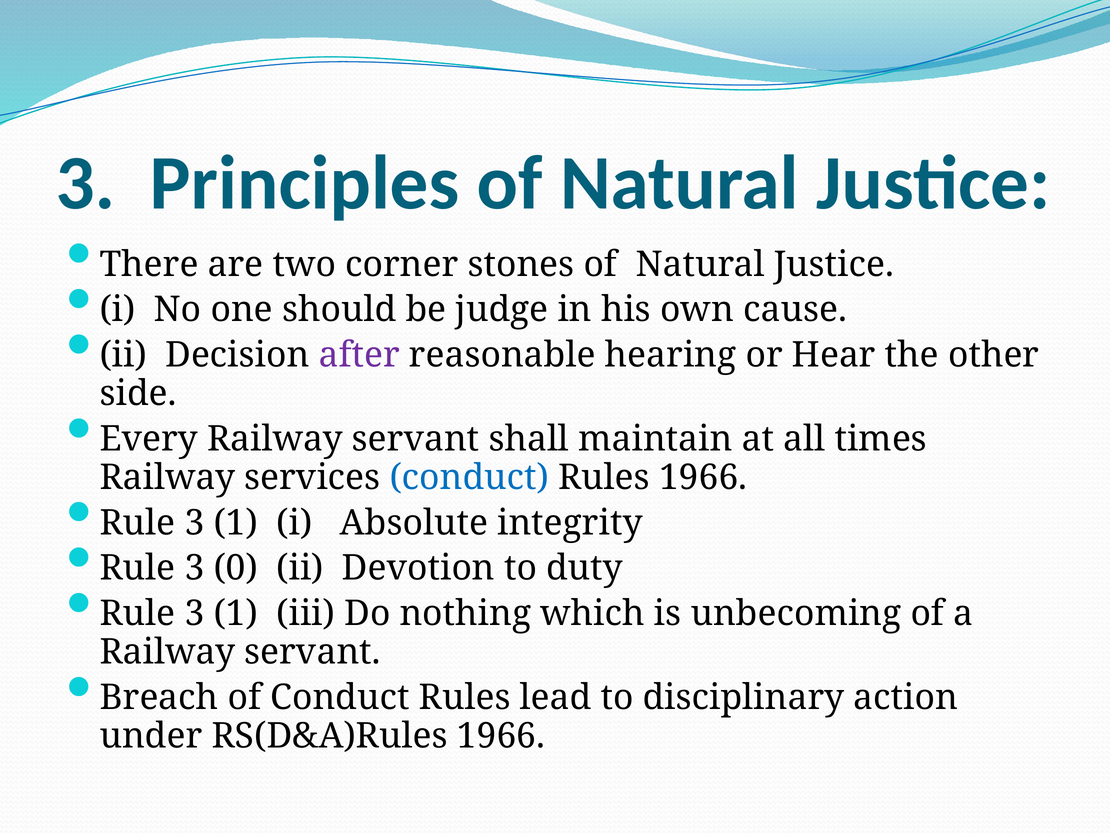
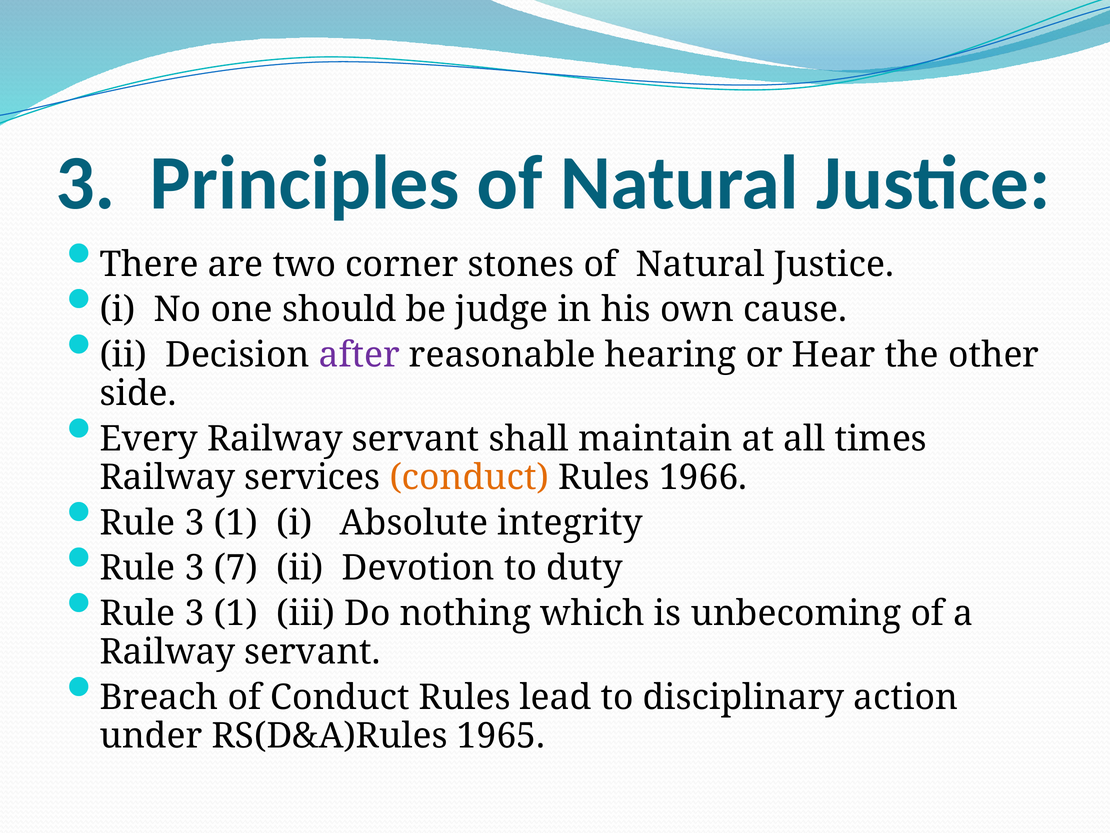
conduct at (469, 477) colour: blue -> orange
0: 0 -> 7
RS(D&A)Rules 1966: 1966 -> 1965
